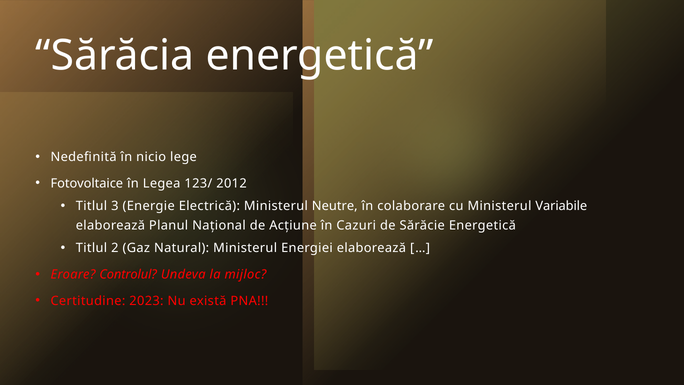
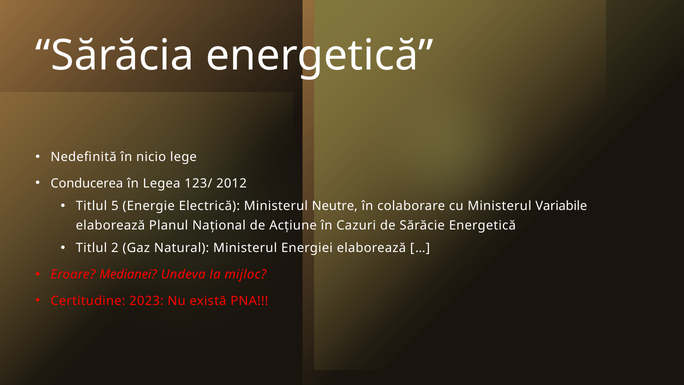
Fotovoltaice: Fotovoltaice -> Conducerea
3: 3 -> 5
Controlul: Controlul -> Medianei
